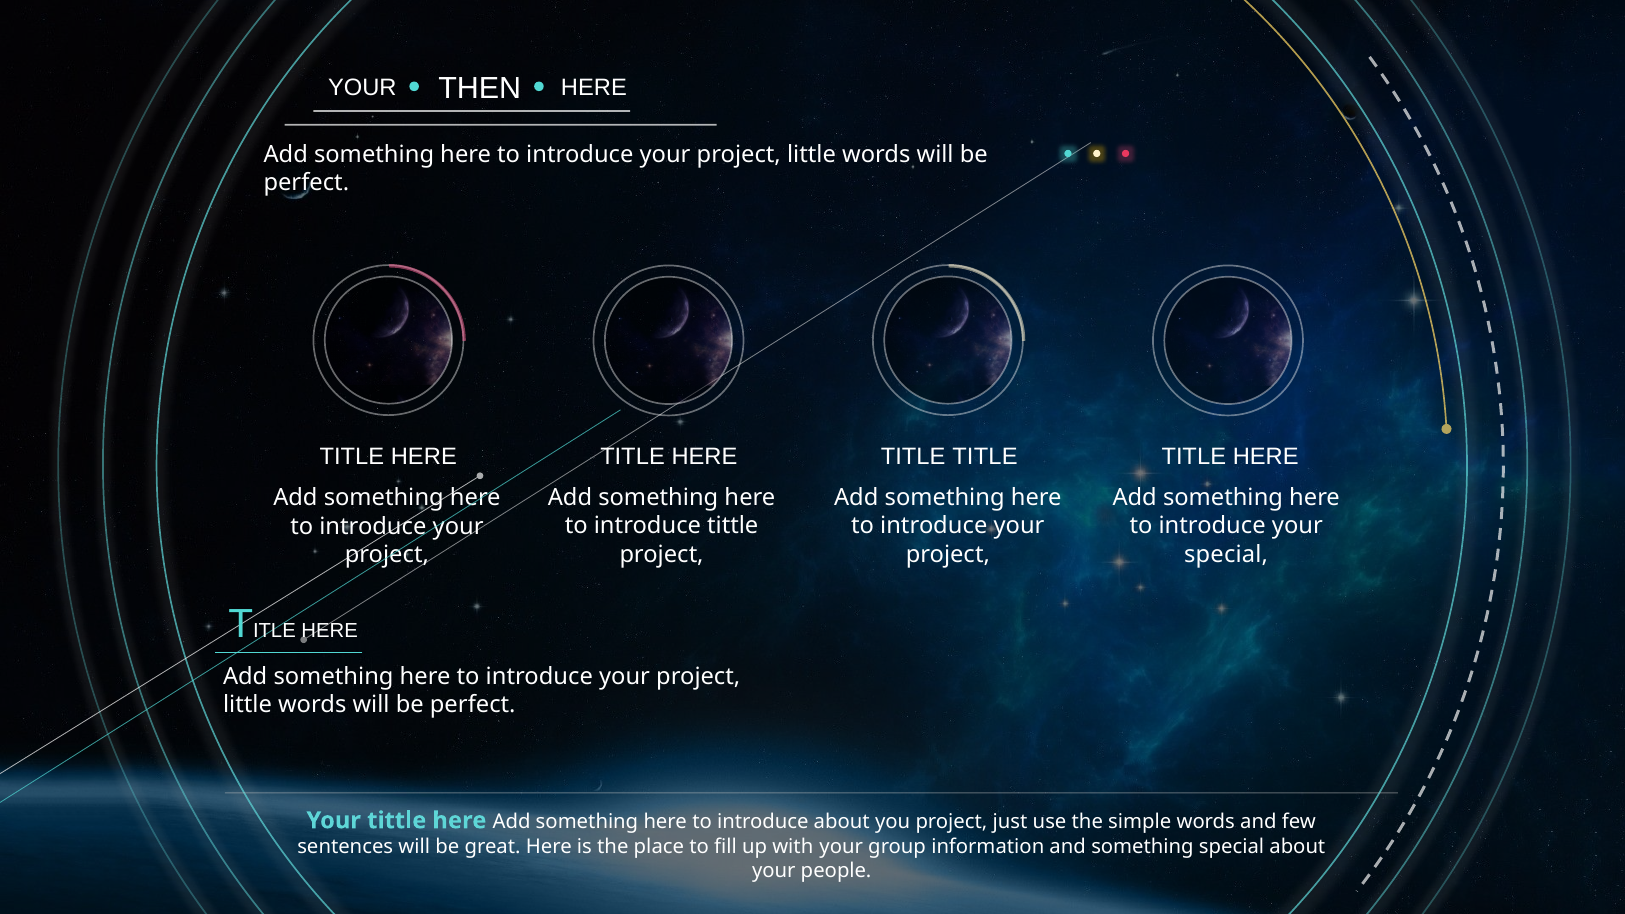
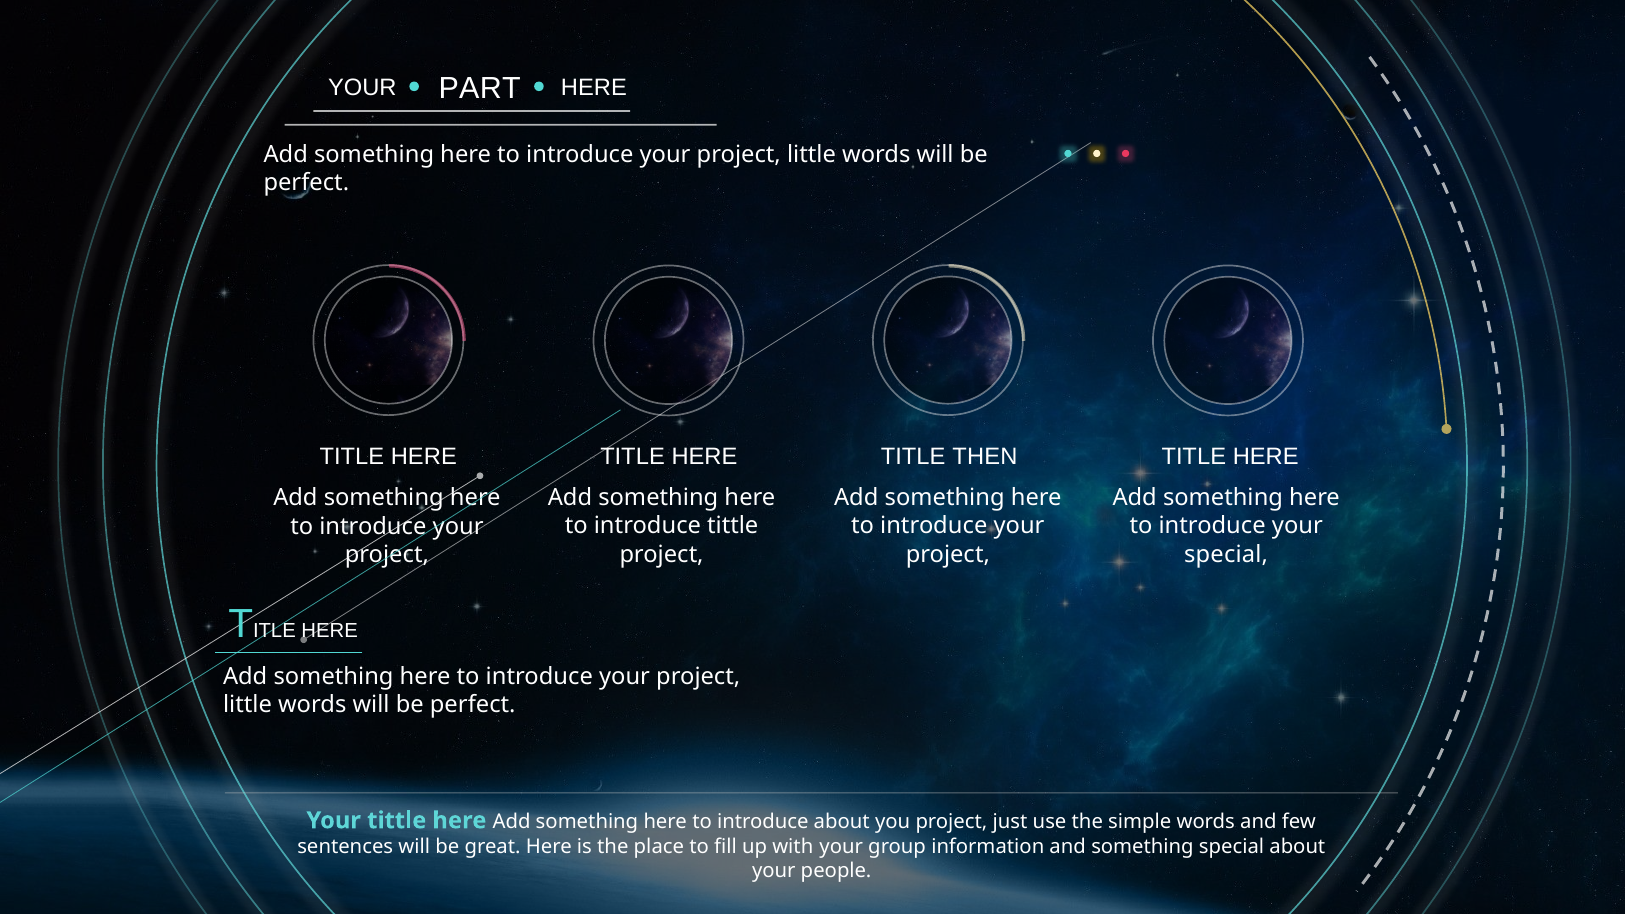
THEN: THEN -> PART
HERE TITLE TITLE: TITLE -> THEN
